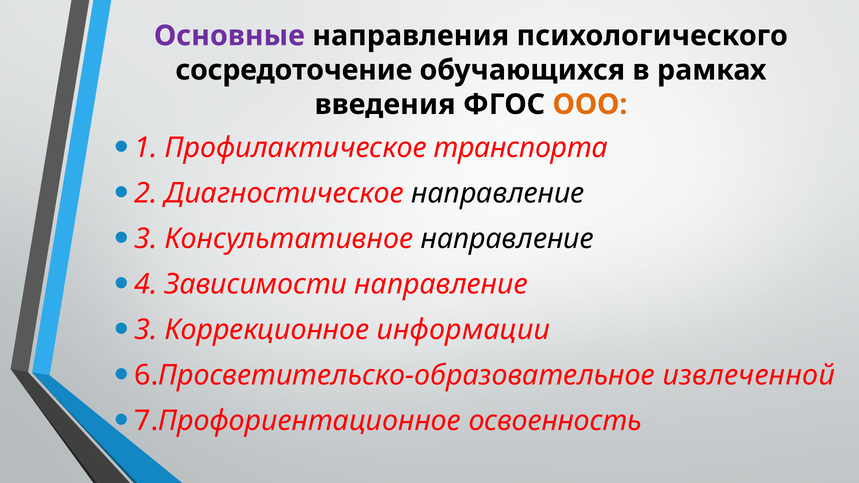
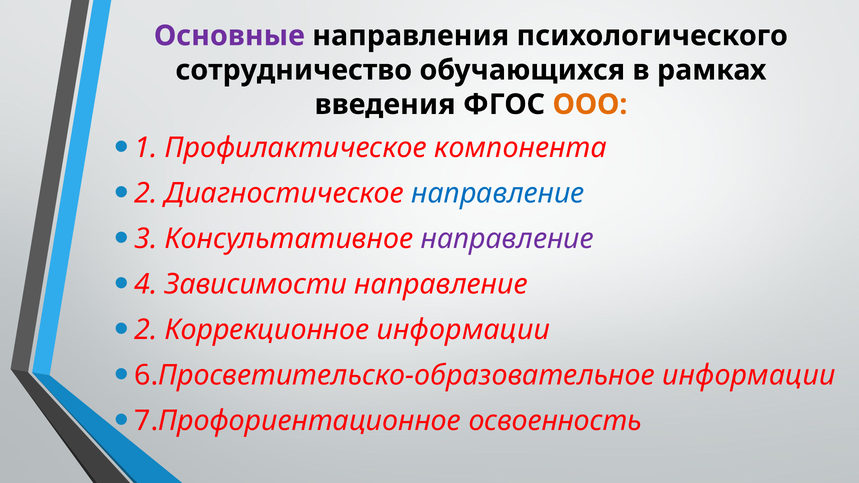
сосредоточение: сосредоточение -> сотрудничество
транспорта: транспорта -> компонента
направление at (498, 193) colour: black -> blue
направление at (507, 239) colour: black -> purple
3 at (146, 330): 3 -> 2
6.Просветительско-образовательное извлеченной: извлеченной -> информации
